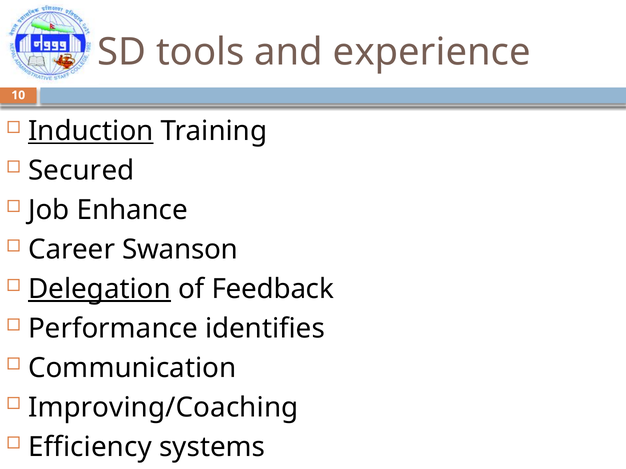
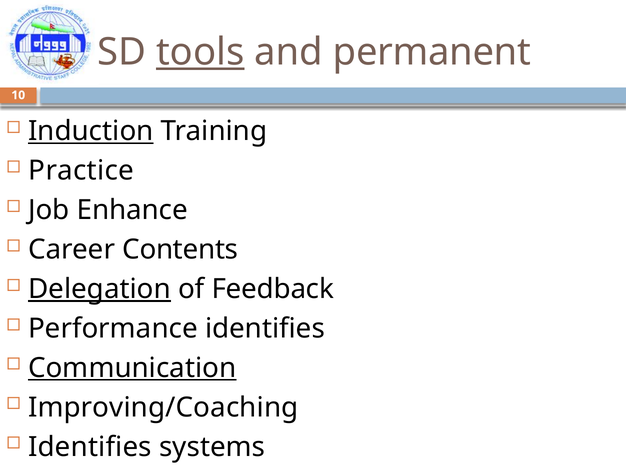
tools underline: none -> present
experience: experience -> permanent
Secured: Secured -> Practice
Swanson: Swanson -> Contents
Communication underline: none -> present
Efficiency at (90, 447): Efficiency -> Identifies
